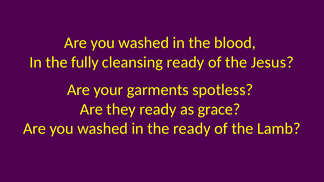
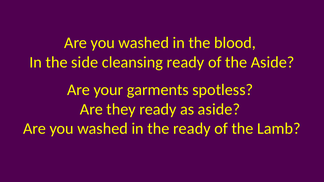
fully: fully -> side
the Jesus: Jesus -> Aside
as grace: grace -> aside
